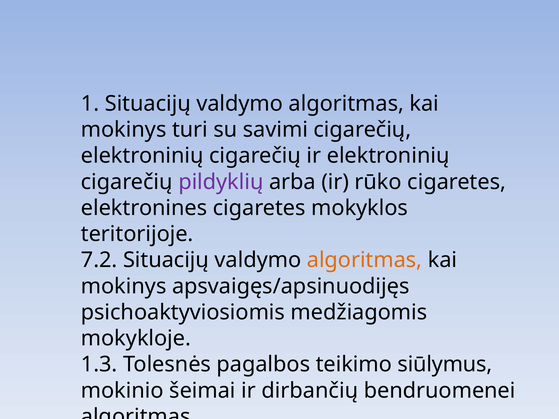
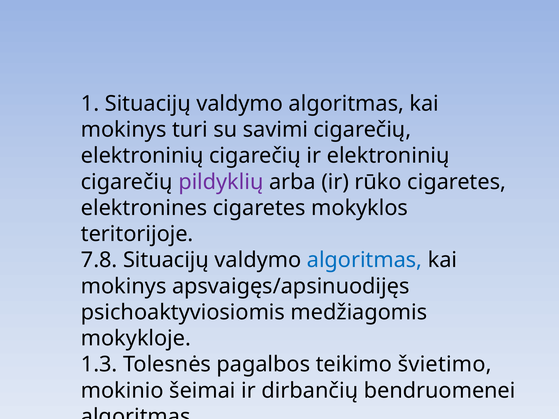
7.2: 7.2 -> 7.8
algoritmas at (365, 260) colour: orange -> blue
siūlymus: siūlymus -> švietimo
